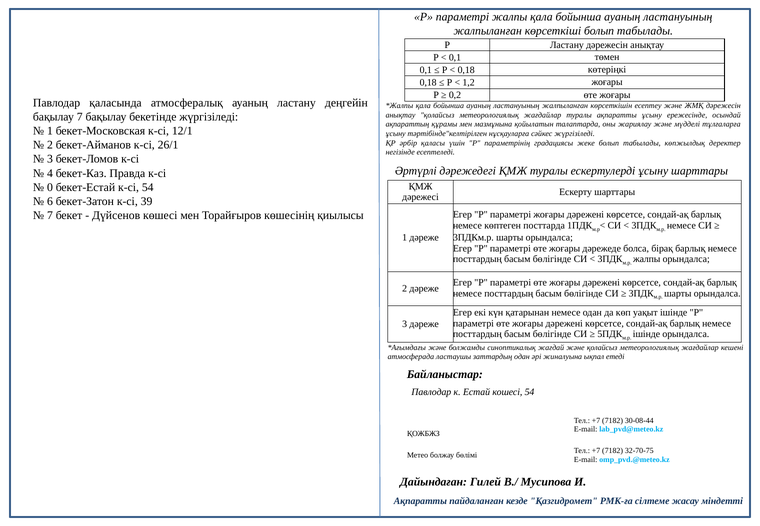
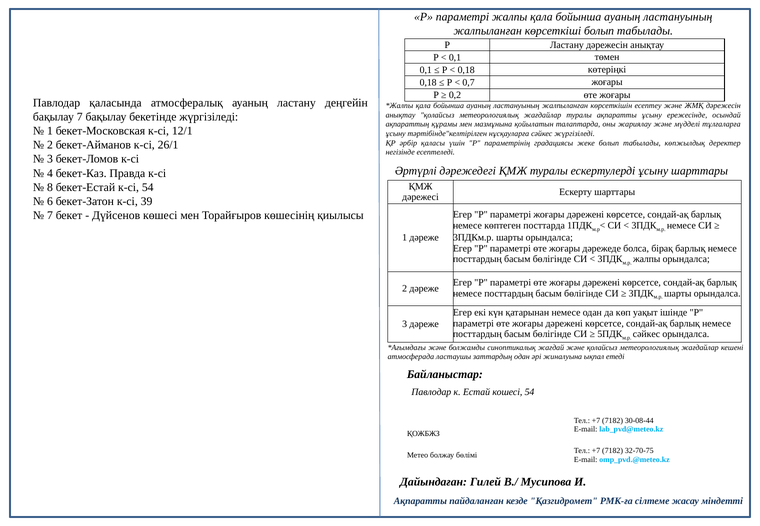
1,2: 1,2 -> 0,7
0: 0 -> 8
ішінде at (646, 334): ішінде -> сәйкес
